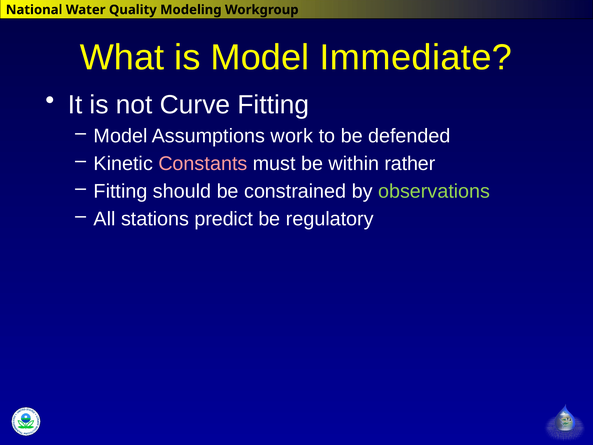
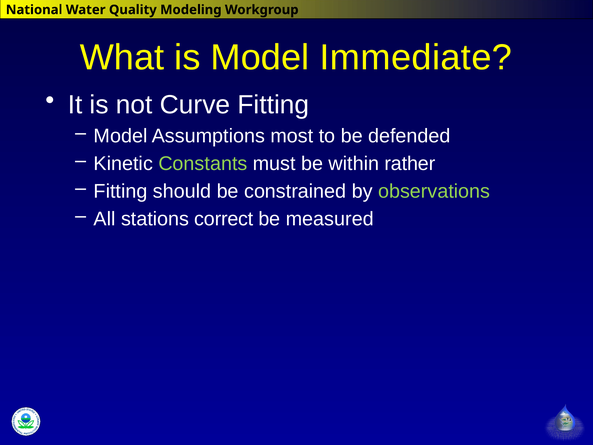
work: work -> most
Constants colour: pink -> light green
predict: predict -> correct
regulatory: regulatory -> measured
